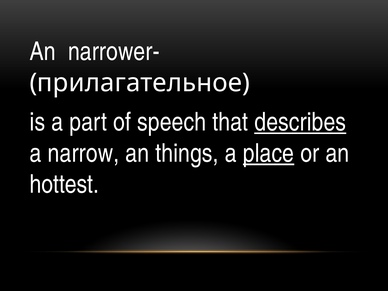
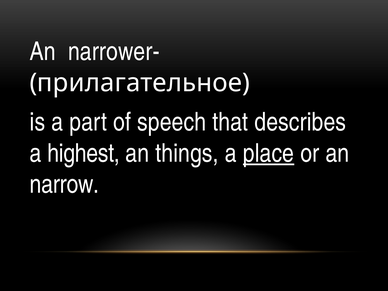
describes underline: present -> none
narrow: narrow -> highest
hottest: hottest -> narrow
